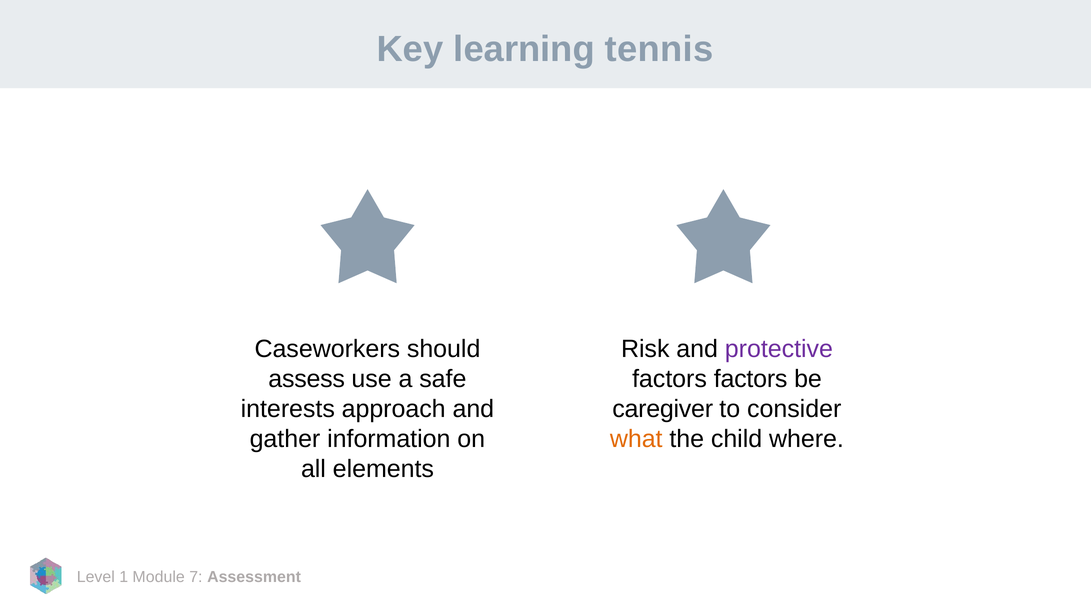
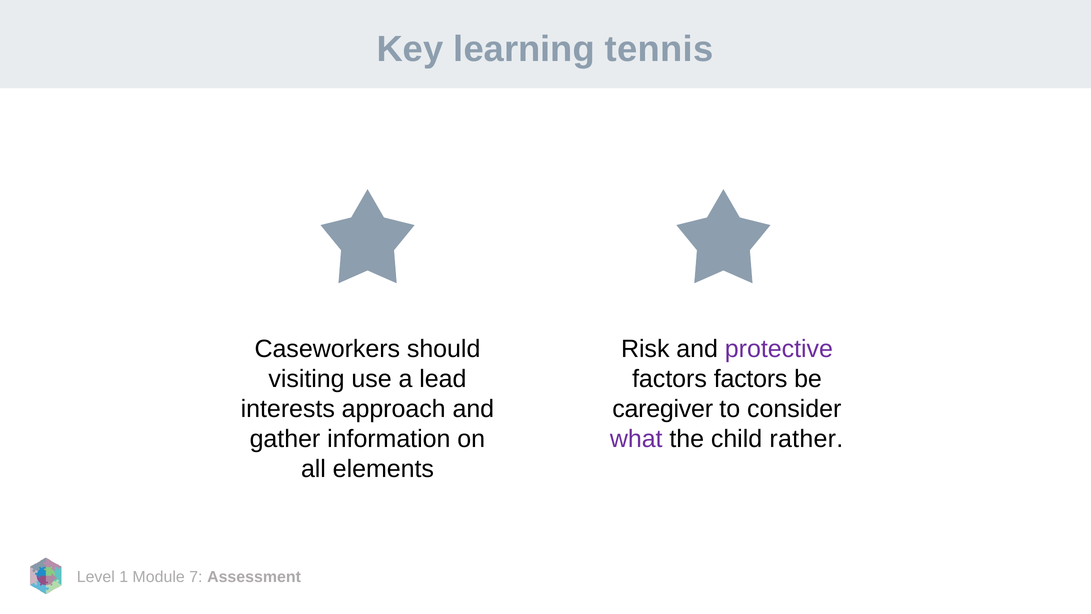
assess: assess -> visiting
safe: safe -> lead
what colour: orange -> purple
where: where -> rather
